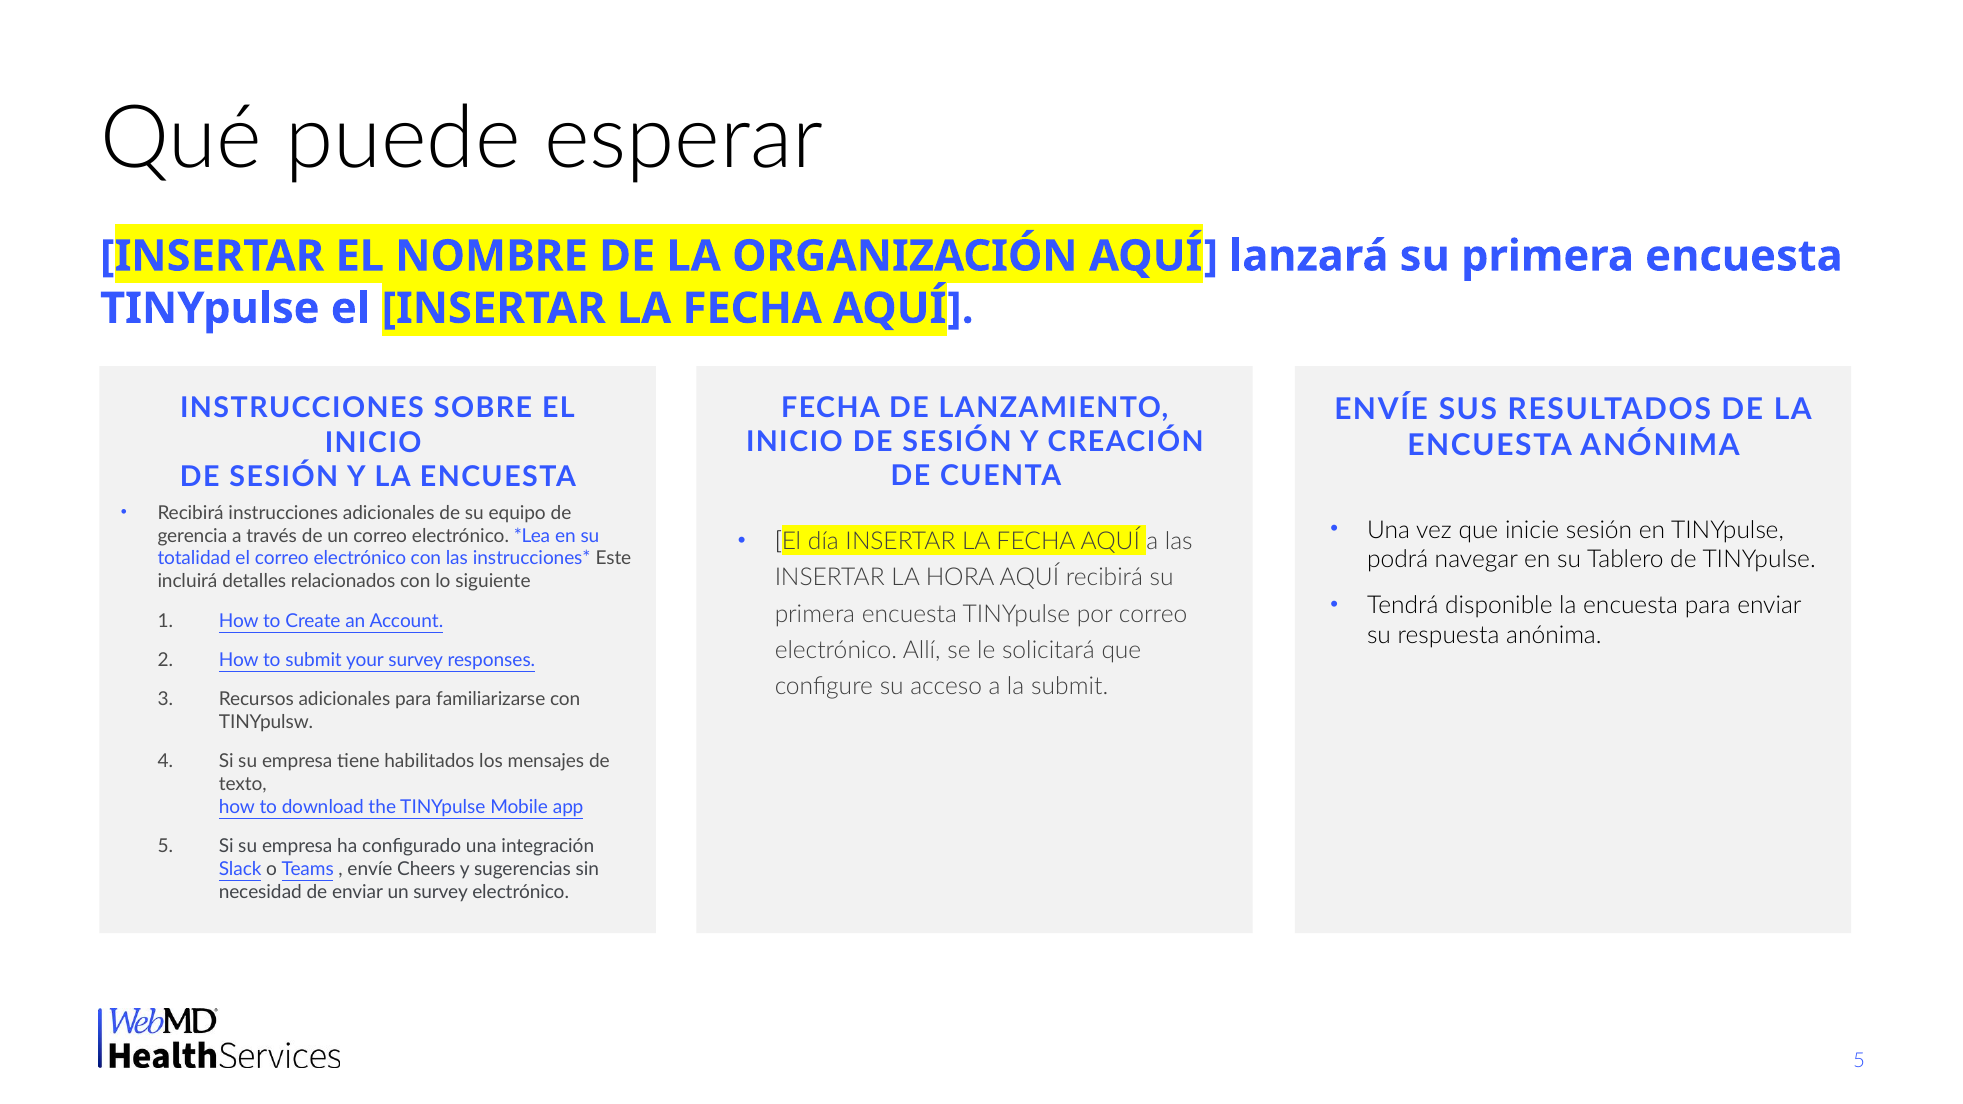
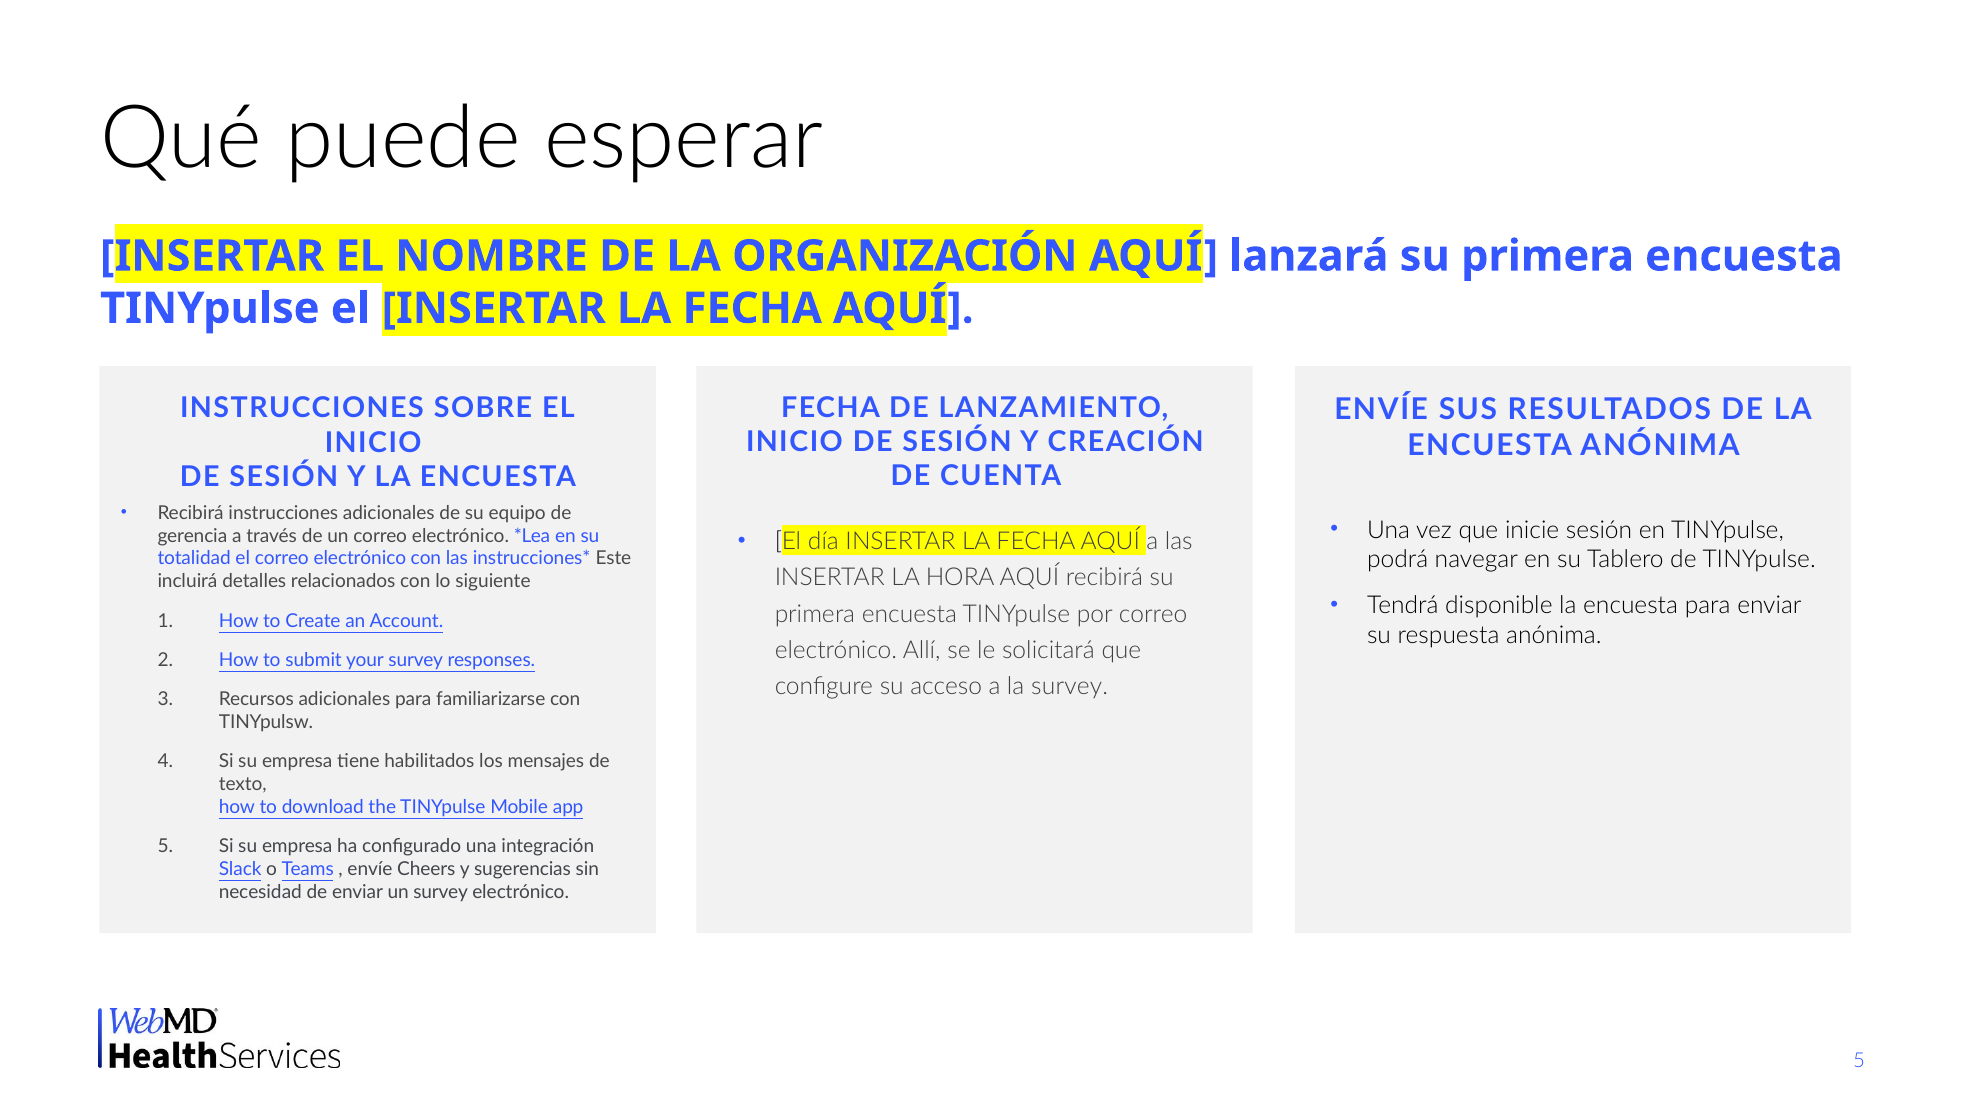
la submit: submit -> survey
